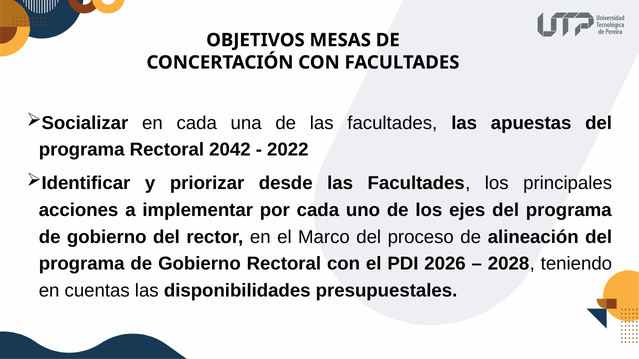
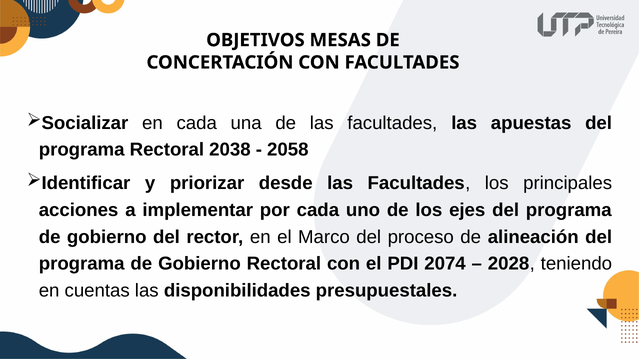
2042: 2042 -> 2038
2022: 2022 -> 2058
2026: 2026 -> 2074
